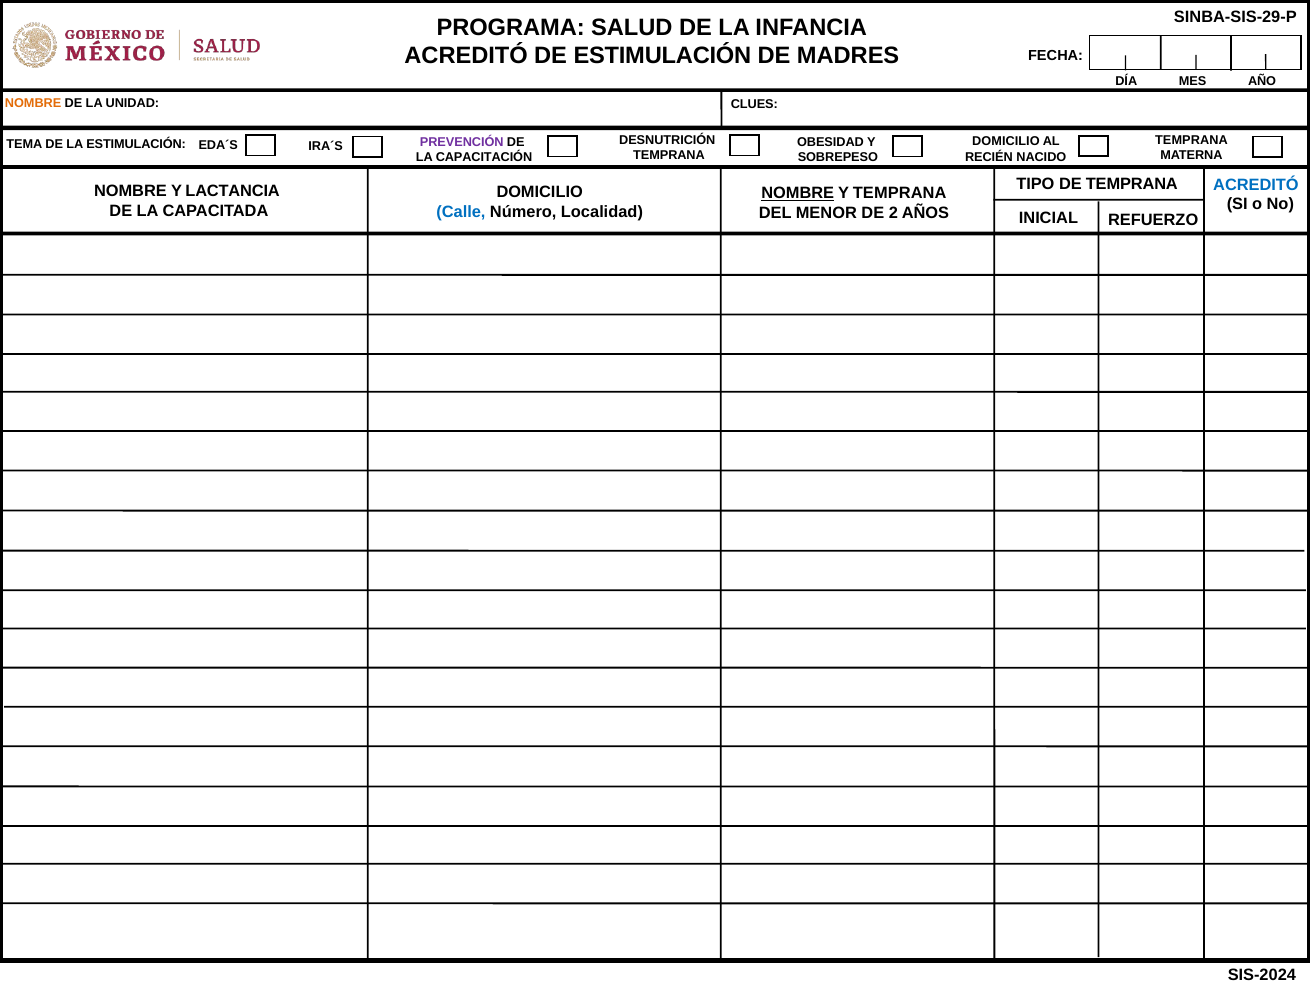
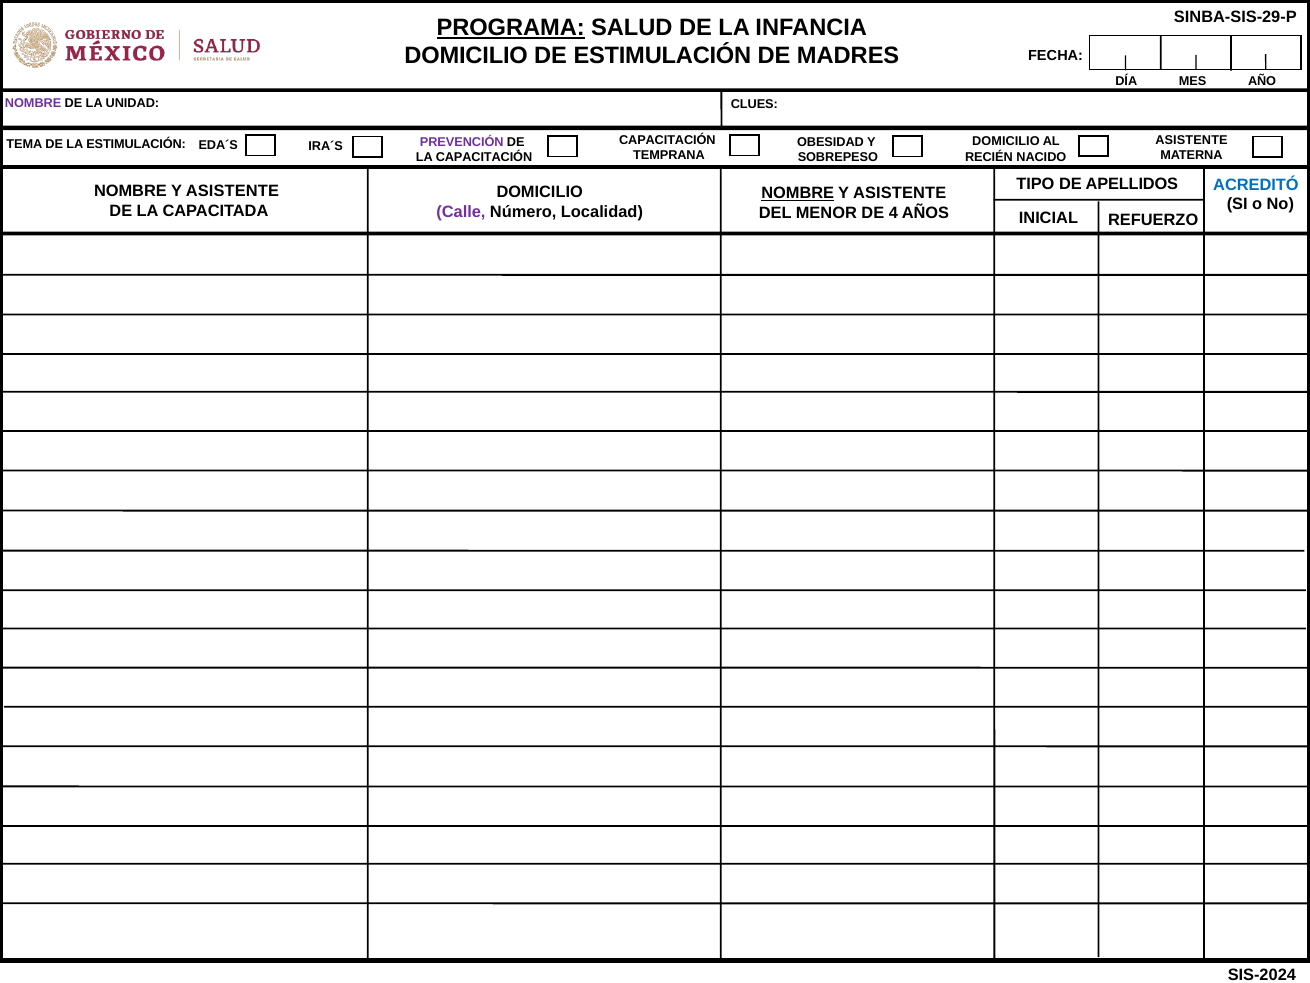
PROGRAMA underline: none -> present
ACREDITÓ at (466, 56): ACREDITÓ -> DOMICILIO
NOMBRE at (33, 103) colour: orange -> purple
TEMPRANA at (1191, 140): TEMPRANA -> ASISTENTE
IRA´S DESNUTRICIÓN: DESNUTRICIÓN -> CAPACITACIÓN
DE TEMPRANA: TEMPRANA -> APELLIDOS
LACTANCIA at (233, 191): LACTANCIA -> ASISTENTE
TEMPRANA at (900, 193): TEMPRANA -> ASISTENTE
Calle colour: blue -> purple
2: 2 -> 4
